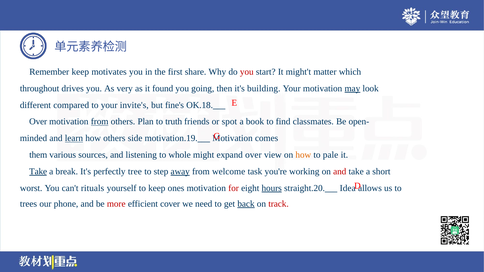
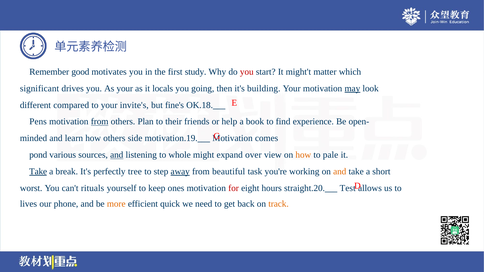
Remember keep: keep -> good
share: share -> study
throughout: throughout -> significant
As very: very -> your
found: found -> locals
Over at (38, 122): Over -> Pens
truth: truth -> their
spot: spot -> help
classmates: classmates -> experience
learn underline: present -> none
them: them -> pond
and at (117, 155) underline: none -> present
welcome: welcome -> beautiful
and at (340, 172) colour: red -> orange
hours underline: present -> none
Idea: Idea -> Test
trees: trees -> lives
more colour: red -> orange
cover: cover -> quick
back underline: present -> none
track colour: red -> orange
